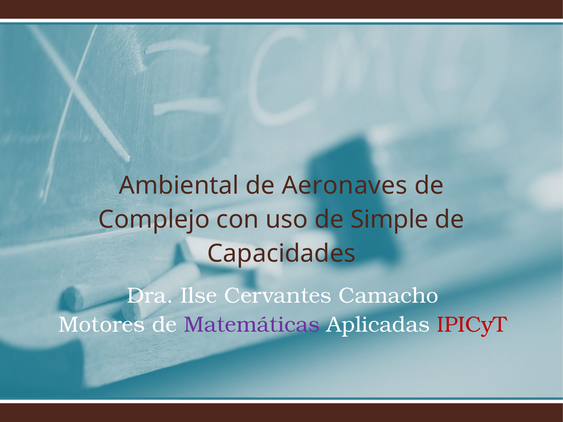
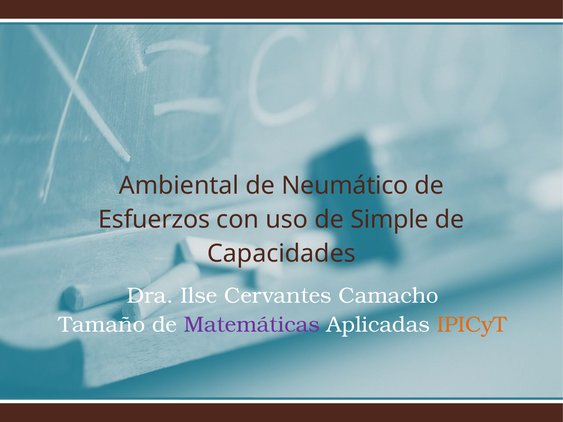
Aeronaves: Aeronaves -> Neumático
Complejo: Complejo -> Esfuerzos
Motores: Motores -> Tamaño
IPICyT colour: red -> orange
